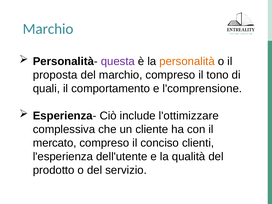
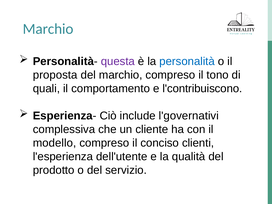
personalità colour: orange -> blue
l'comprensione: l'comprensione -> l'contribuiscono
l'ottimizzare: l'ottimizzare -> l'governativi
mercato: mercato -> modello
